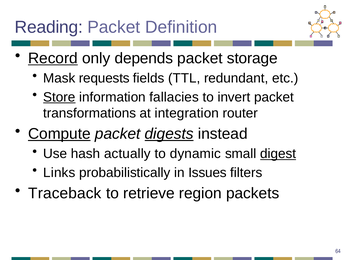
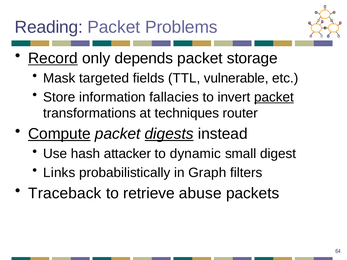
Definition: Definition -> Problems
requests: requests -> targeted
redundant: redundant -> vulnerable
Store underline: present -> none
packet at (274, 97) underline: none -> present
integration: integration -> techniques
actually: actually -> attacker
digest underline: present -> none
Issues: Issues -> Graph
region: region -> abuse
